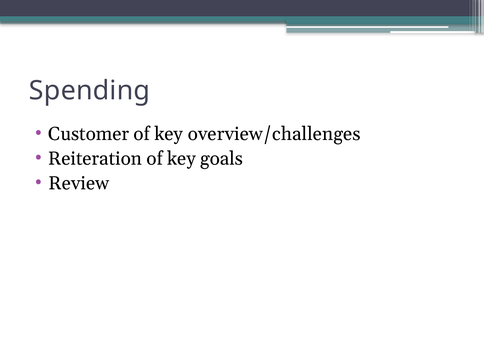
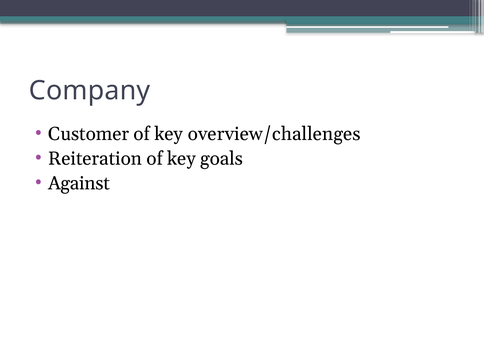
Spending: Spending -> Company
Review: Review -> Against
